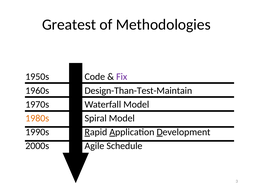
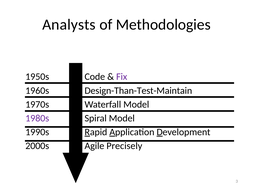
Greatest: Greatest -> Analysts
1980s colour: orange -> purple
Schedule: Schedule -> Precisely
